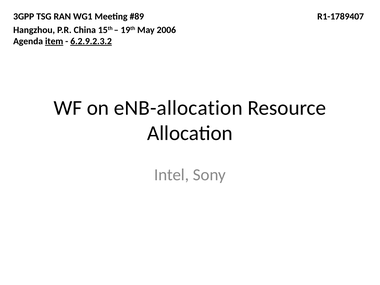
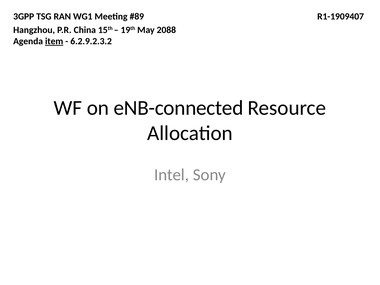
R1-1789407: R1-1789407 -> R1-1909407
2006: 2006 -> 2088
6.2.9.2.3.2 underline: present -> none
eNB-allocation: eNB-allocation -> eNB-connected
